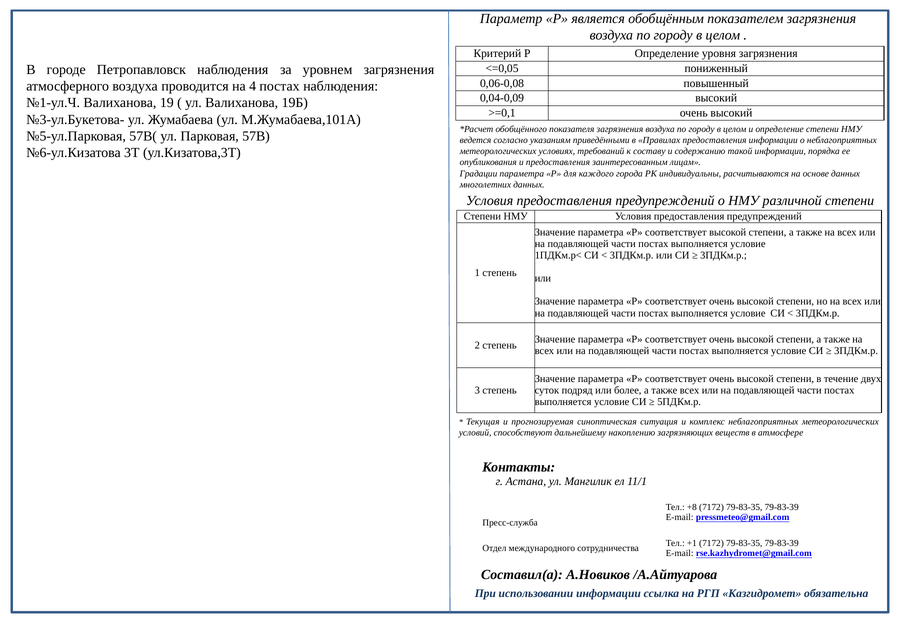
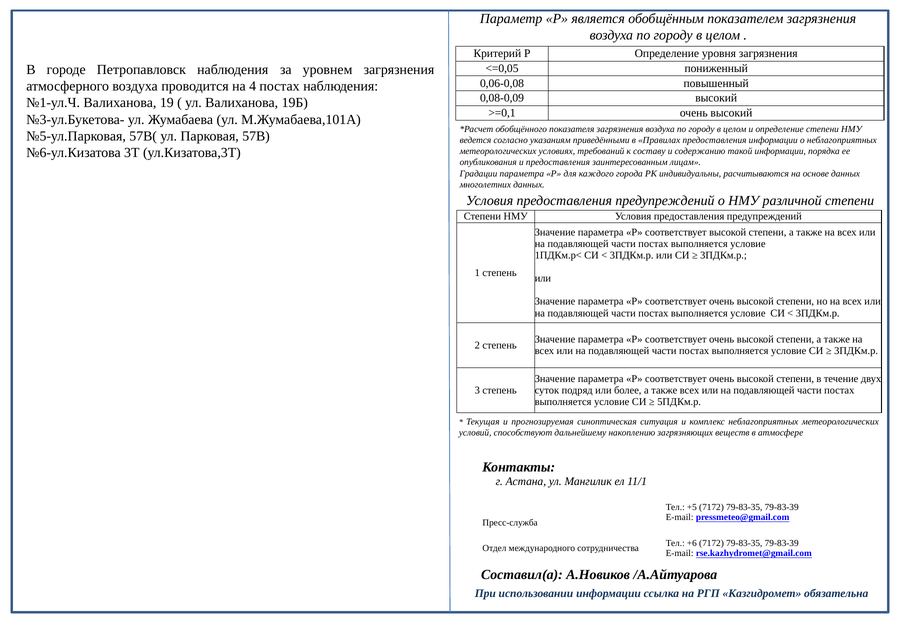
0,04-0,09: 0,04-0,09 -> 0,08-0,09
+8: +8 -> +5
+1: +1 -> +6
